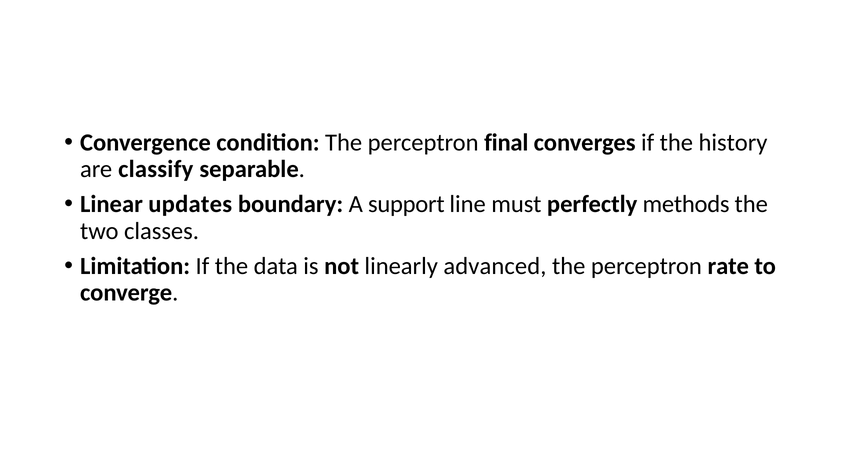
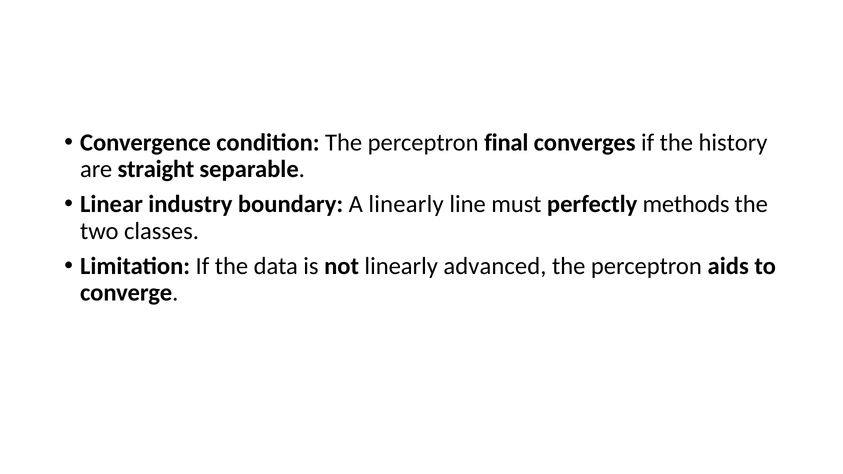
classify: classify -> straight
updates: updates -> industry
A support: support -> linearly
rate: rate -> aids
